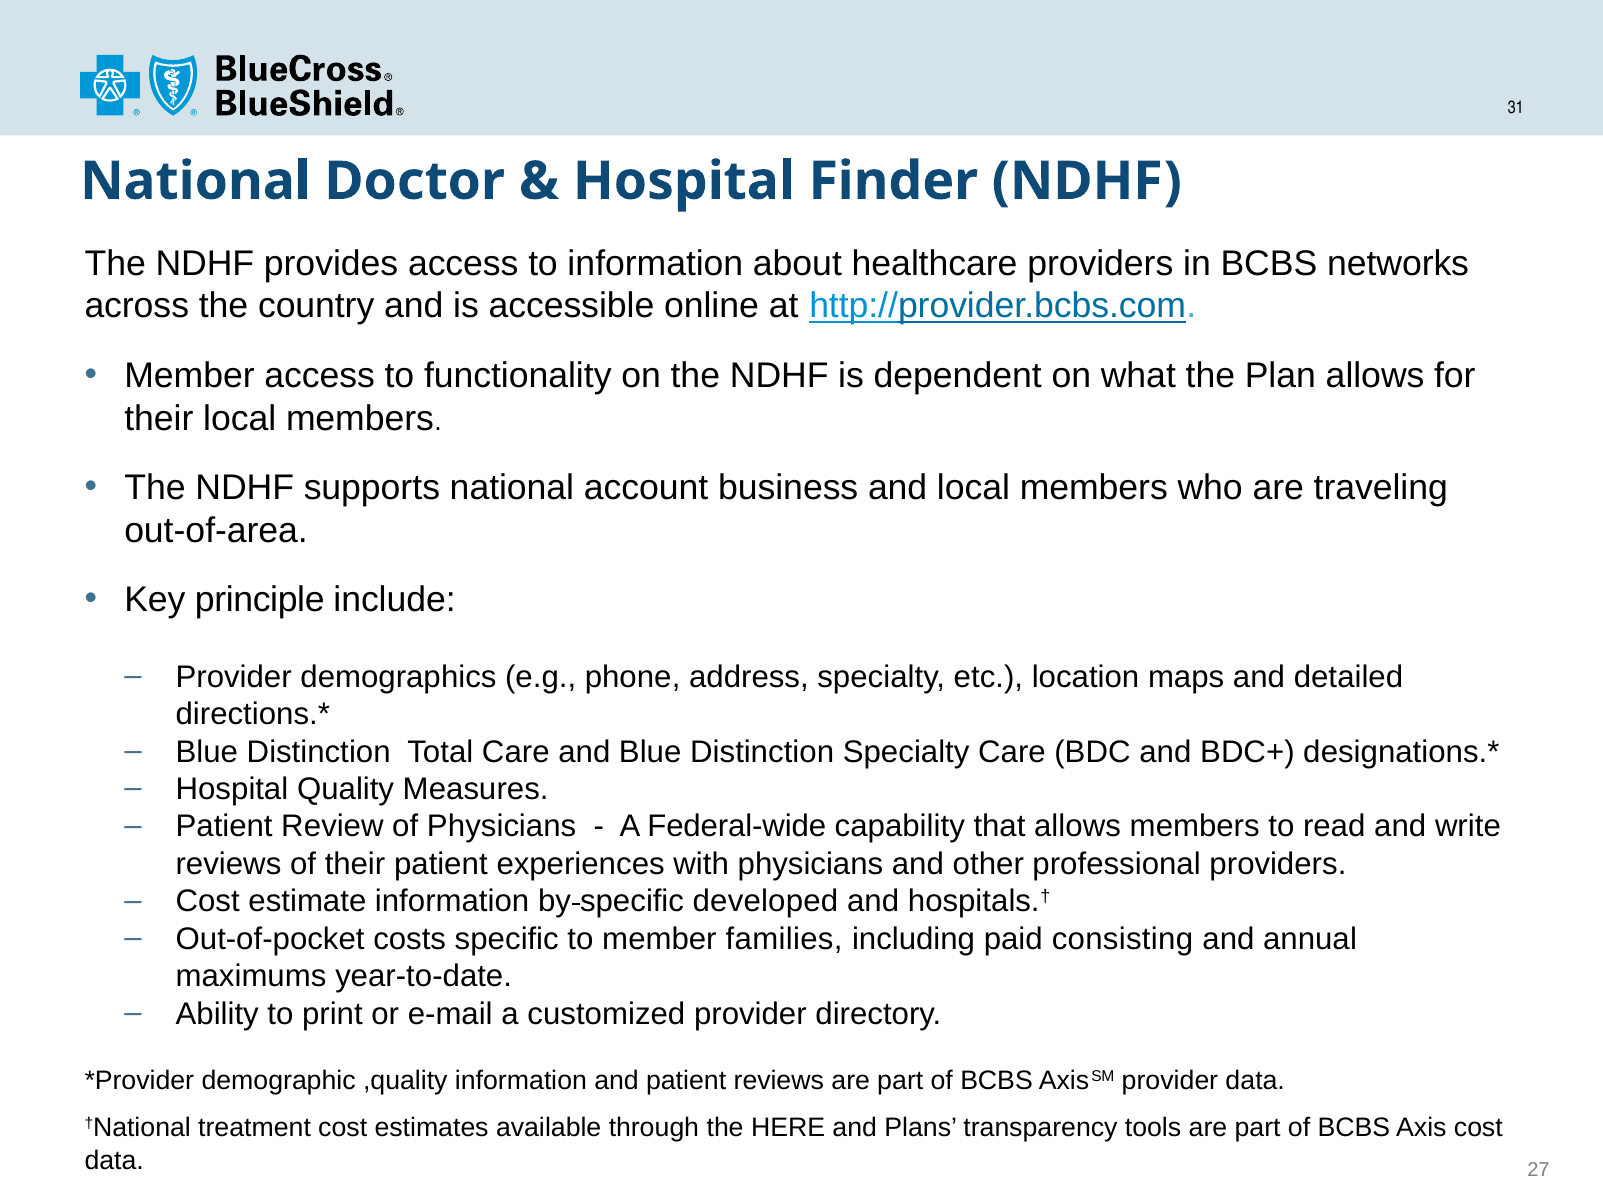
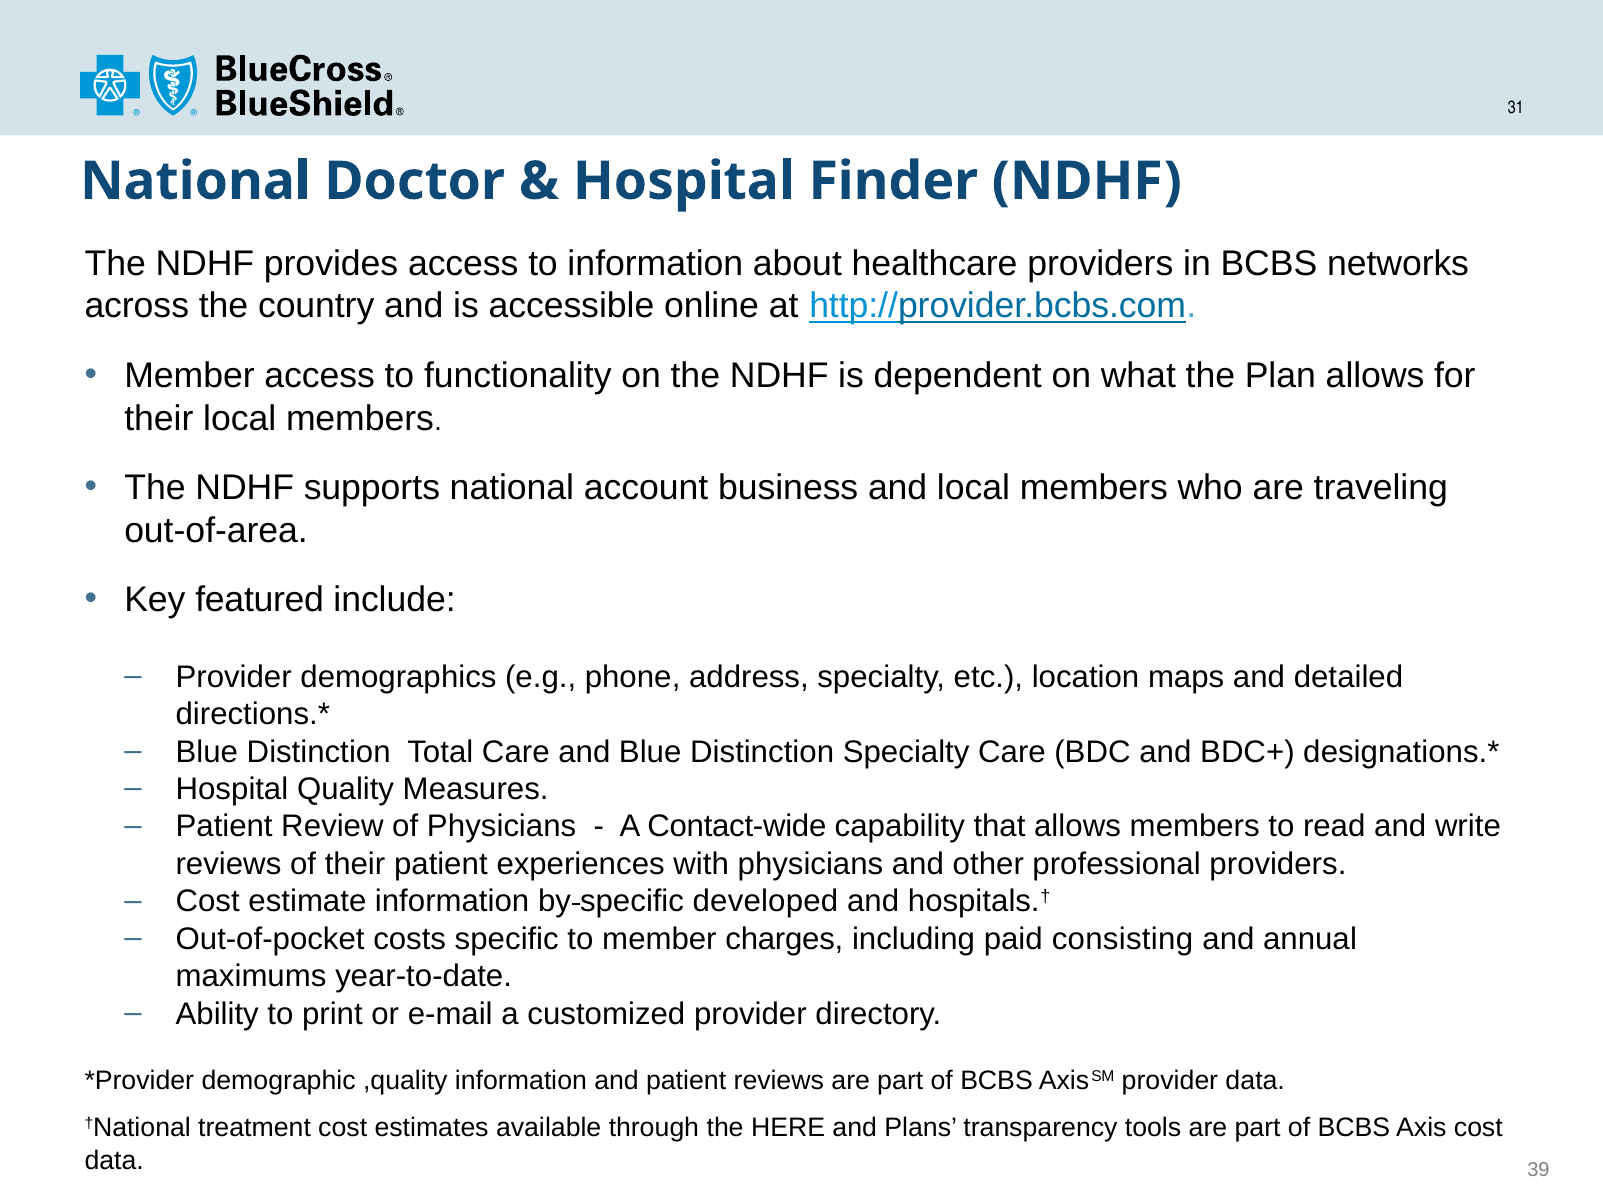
principle: principle -> featured
Federal-wide: Federal-wide -> Contact-wide
families: families -> charges
27: 27 -> 39
